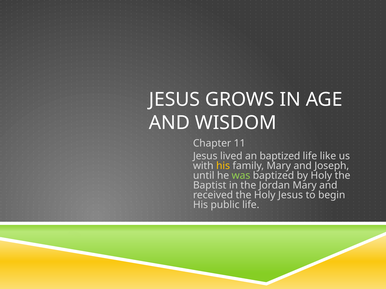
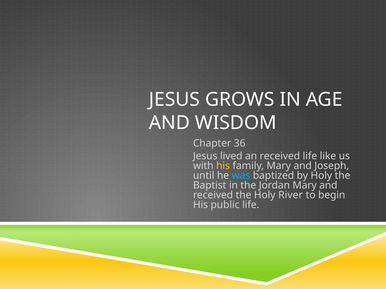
11: 11 -> 36
an baptized: baptized -> received
was colour: light green -> light blue
Holy Jesus: Jesus -> River
